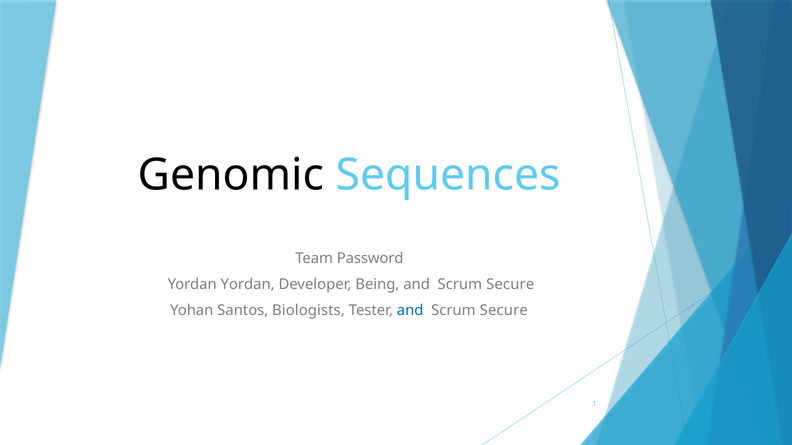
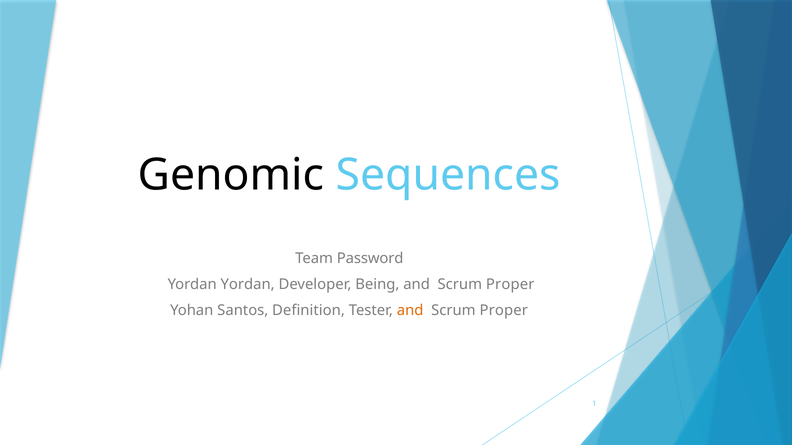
Secure at (510, 285): Secure -> Proper
Biologists: Biologists -> Definition
and at (410, 311) colour: blue -> orange
Secure at (504, 311): Secure -> Proper
